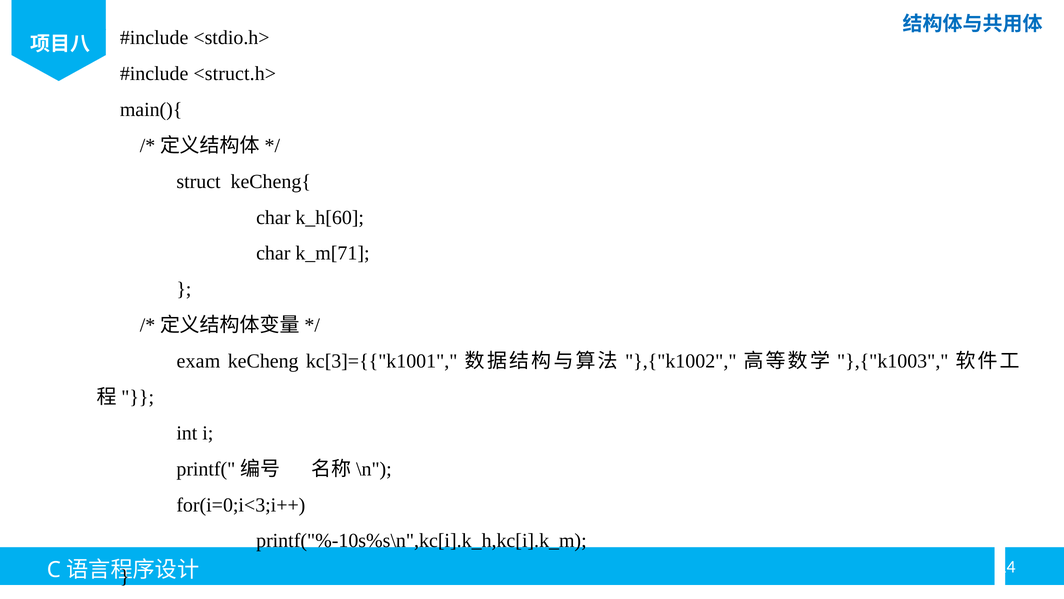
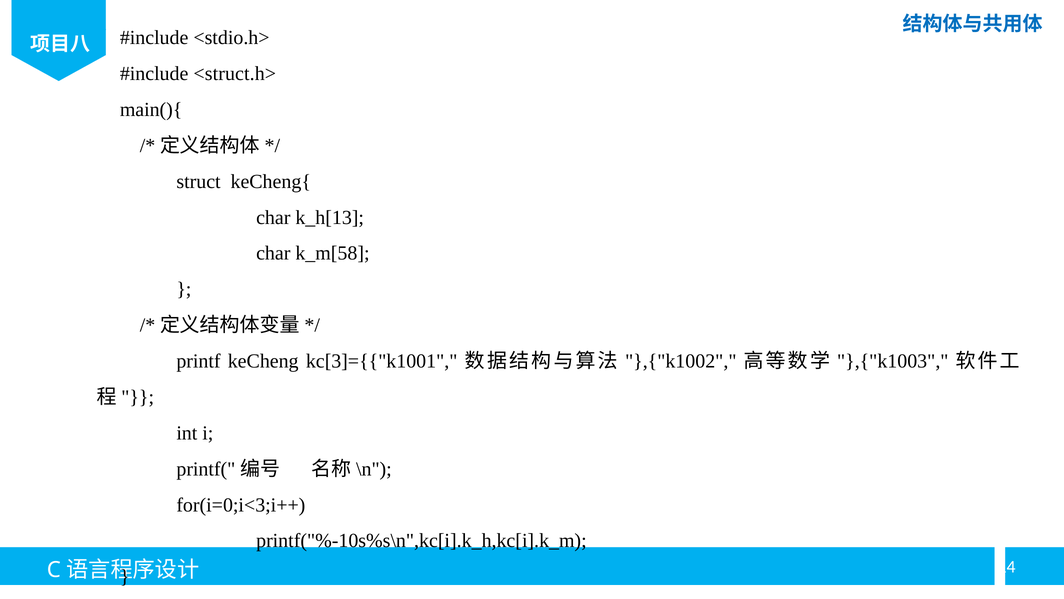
k_h[60: k_h[60 -> k_h[13
k_m[71: k_m[71 -> k_m[58
exam: exam -> printf
